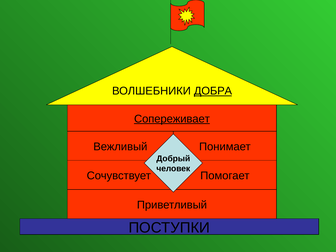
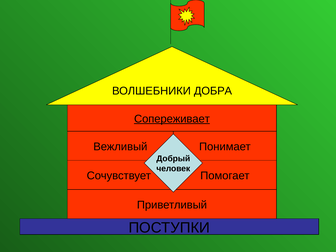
ДОБРА underline: present -> none
